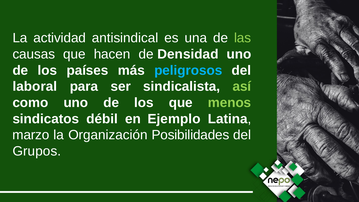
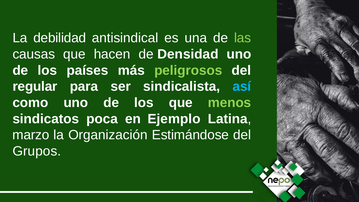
actividad: actividad -> debilidad
peligrosos colour: light blue -> light green
laboral: laboral -> regular
así colour: light green -> light blue
débil: débil -> poca
Posibilidades: Posibilidades -> Estimándose
